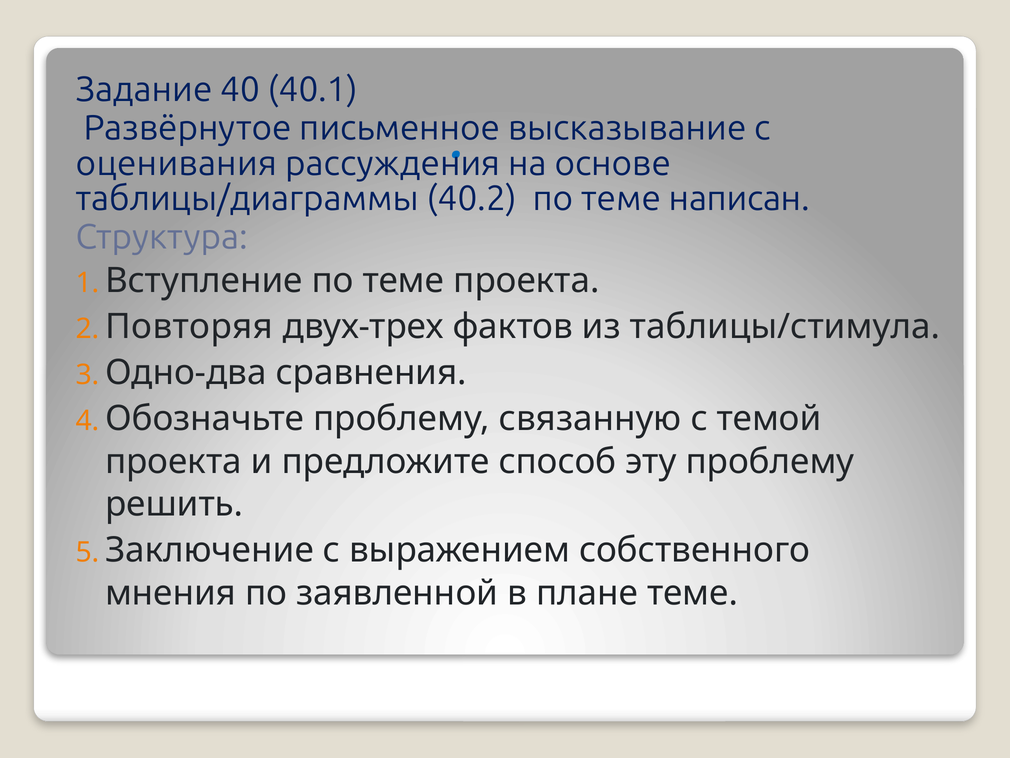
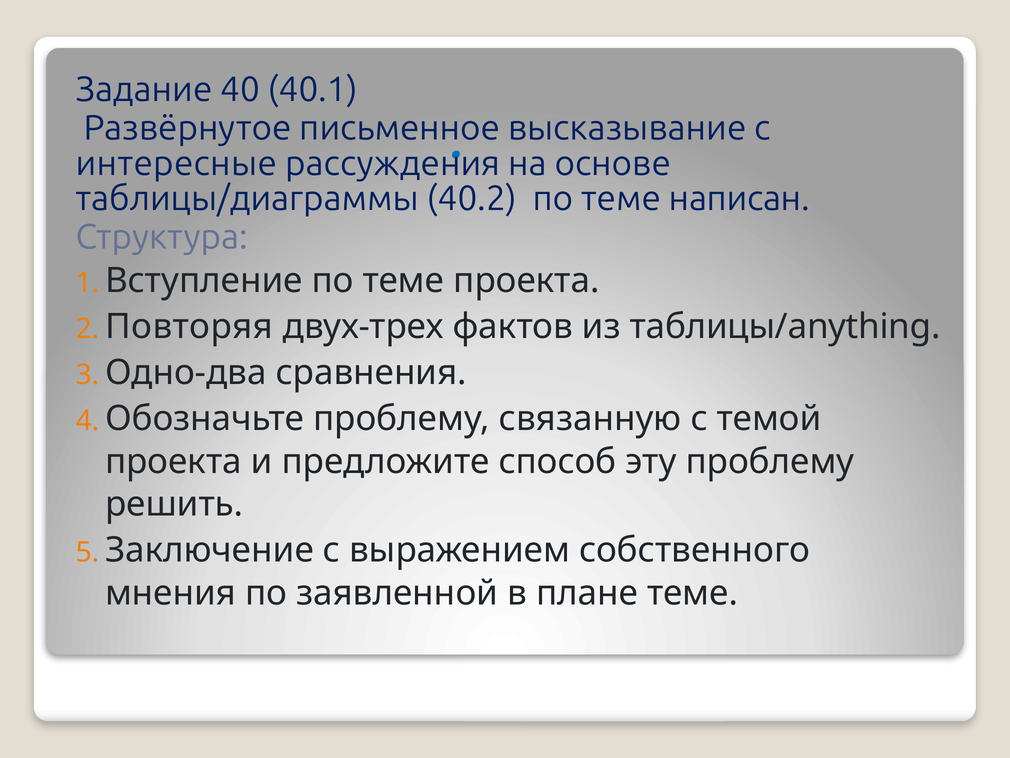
оценивания: оценивания -> интересные
таблицы/стимула: таблицы/стимула -> таблицы/anything
